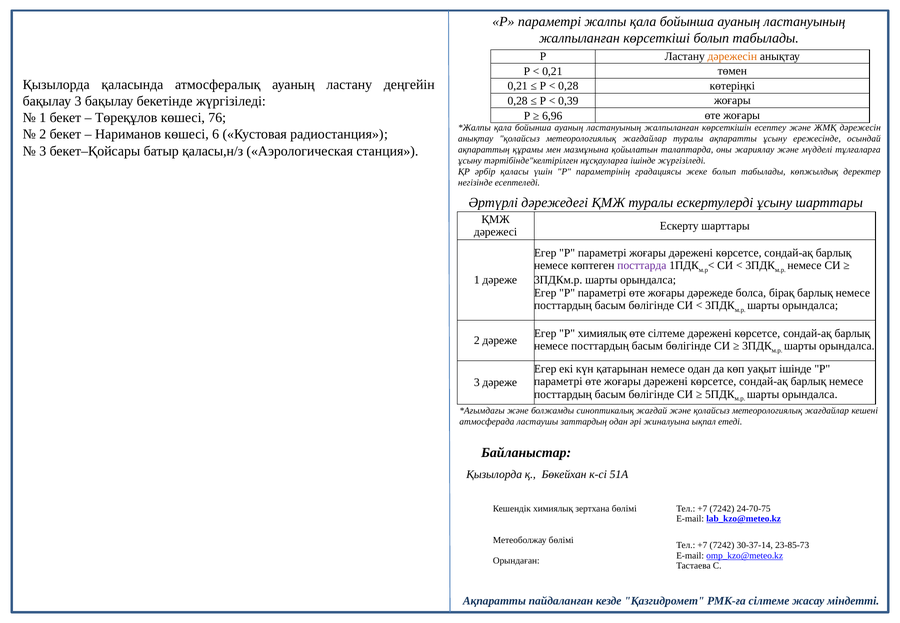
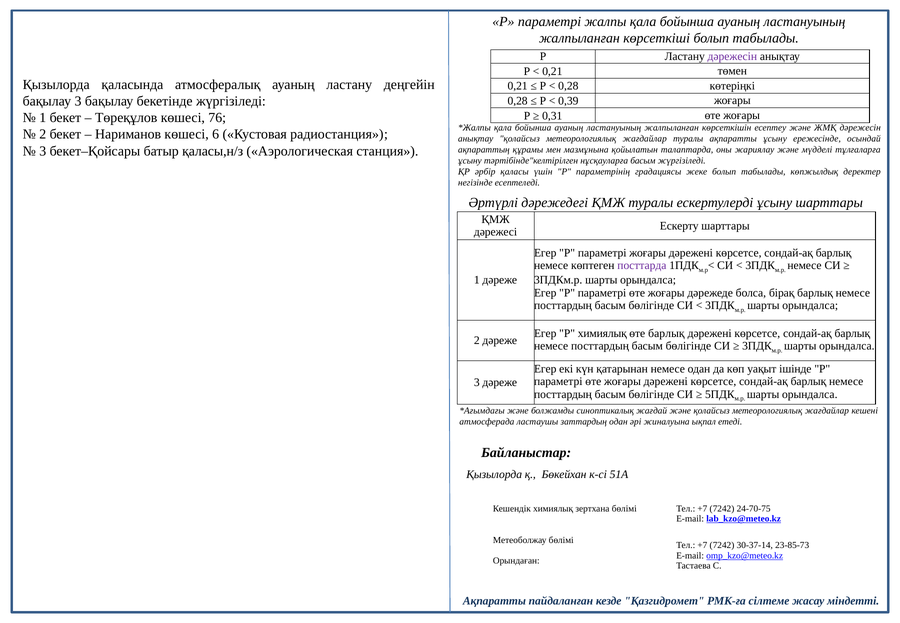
дәрежесін at (732, 57) colour: orange -> purple
6,96: 6,96 -> 0,31
нұсқауларға ішінде: ішінде -> басым
өте сілтеме: сілтеме -> барлық
